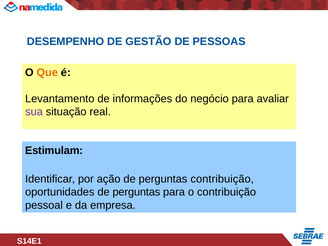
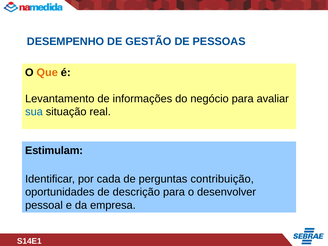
sua colour: purple -> blue
ação: ação -> cada
oportunidades de perguntas: perguntas -> descrição
o contribuição: contribuição -> desenvolver
